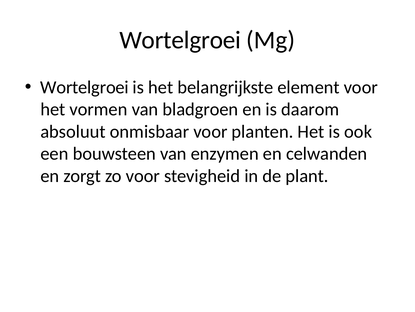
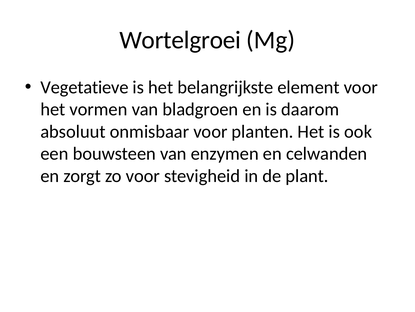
Wortelgroei at (85, 87): Wortelgroei -> Vegetatieve
